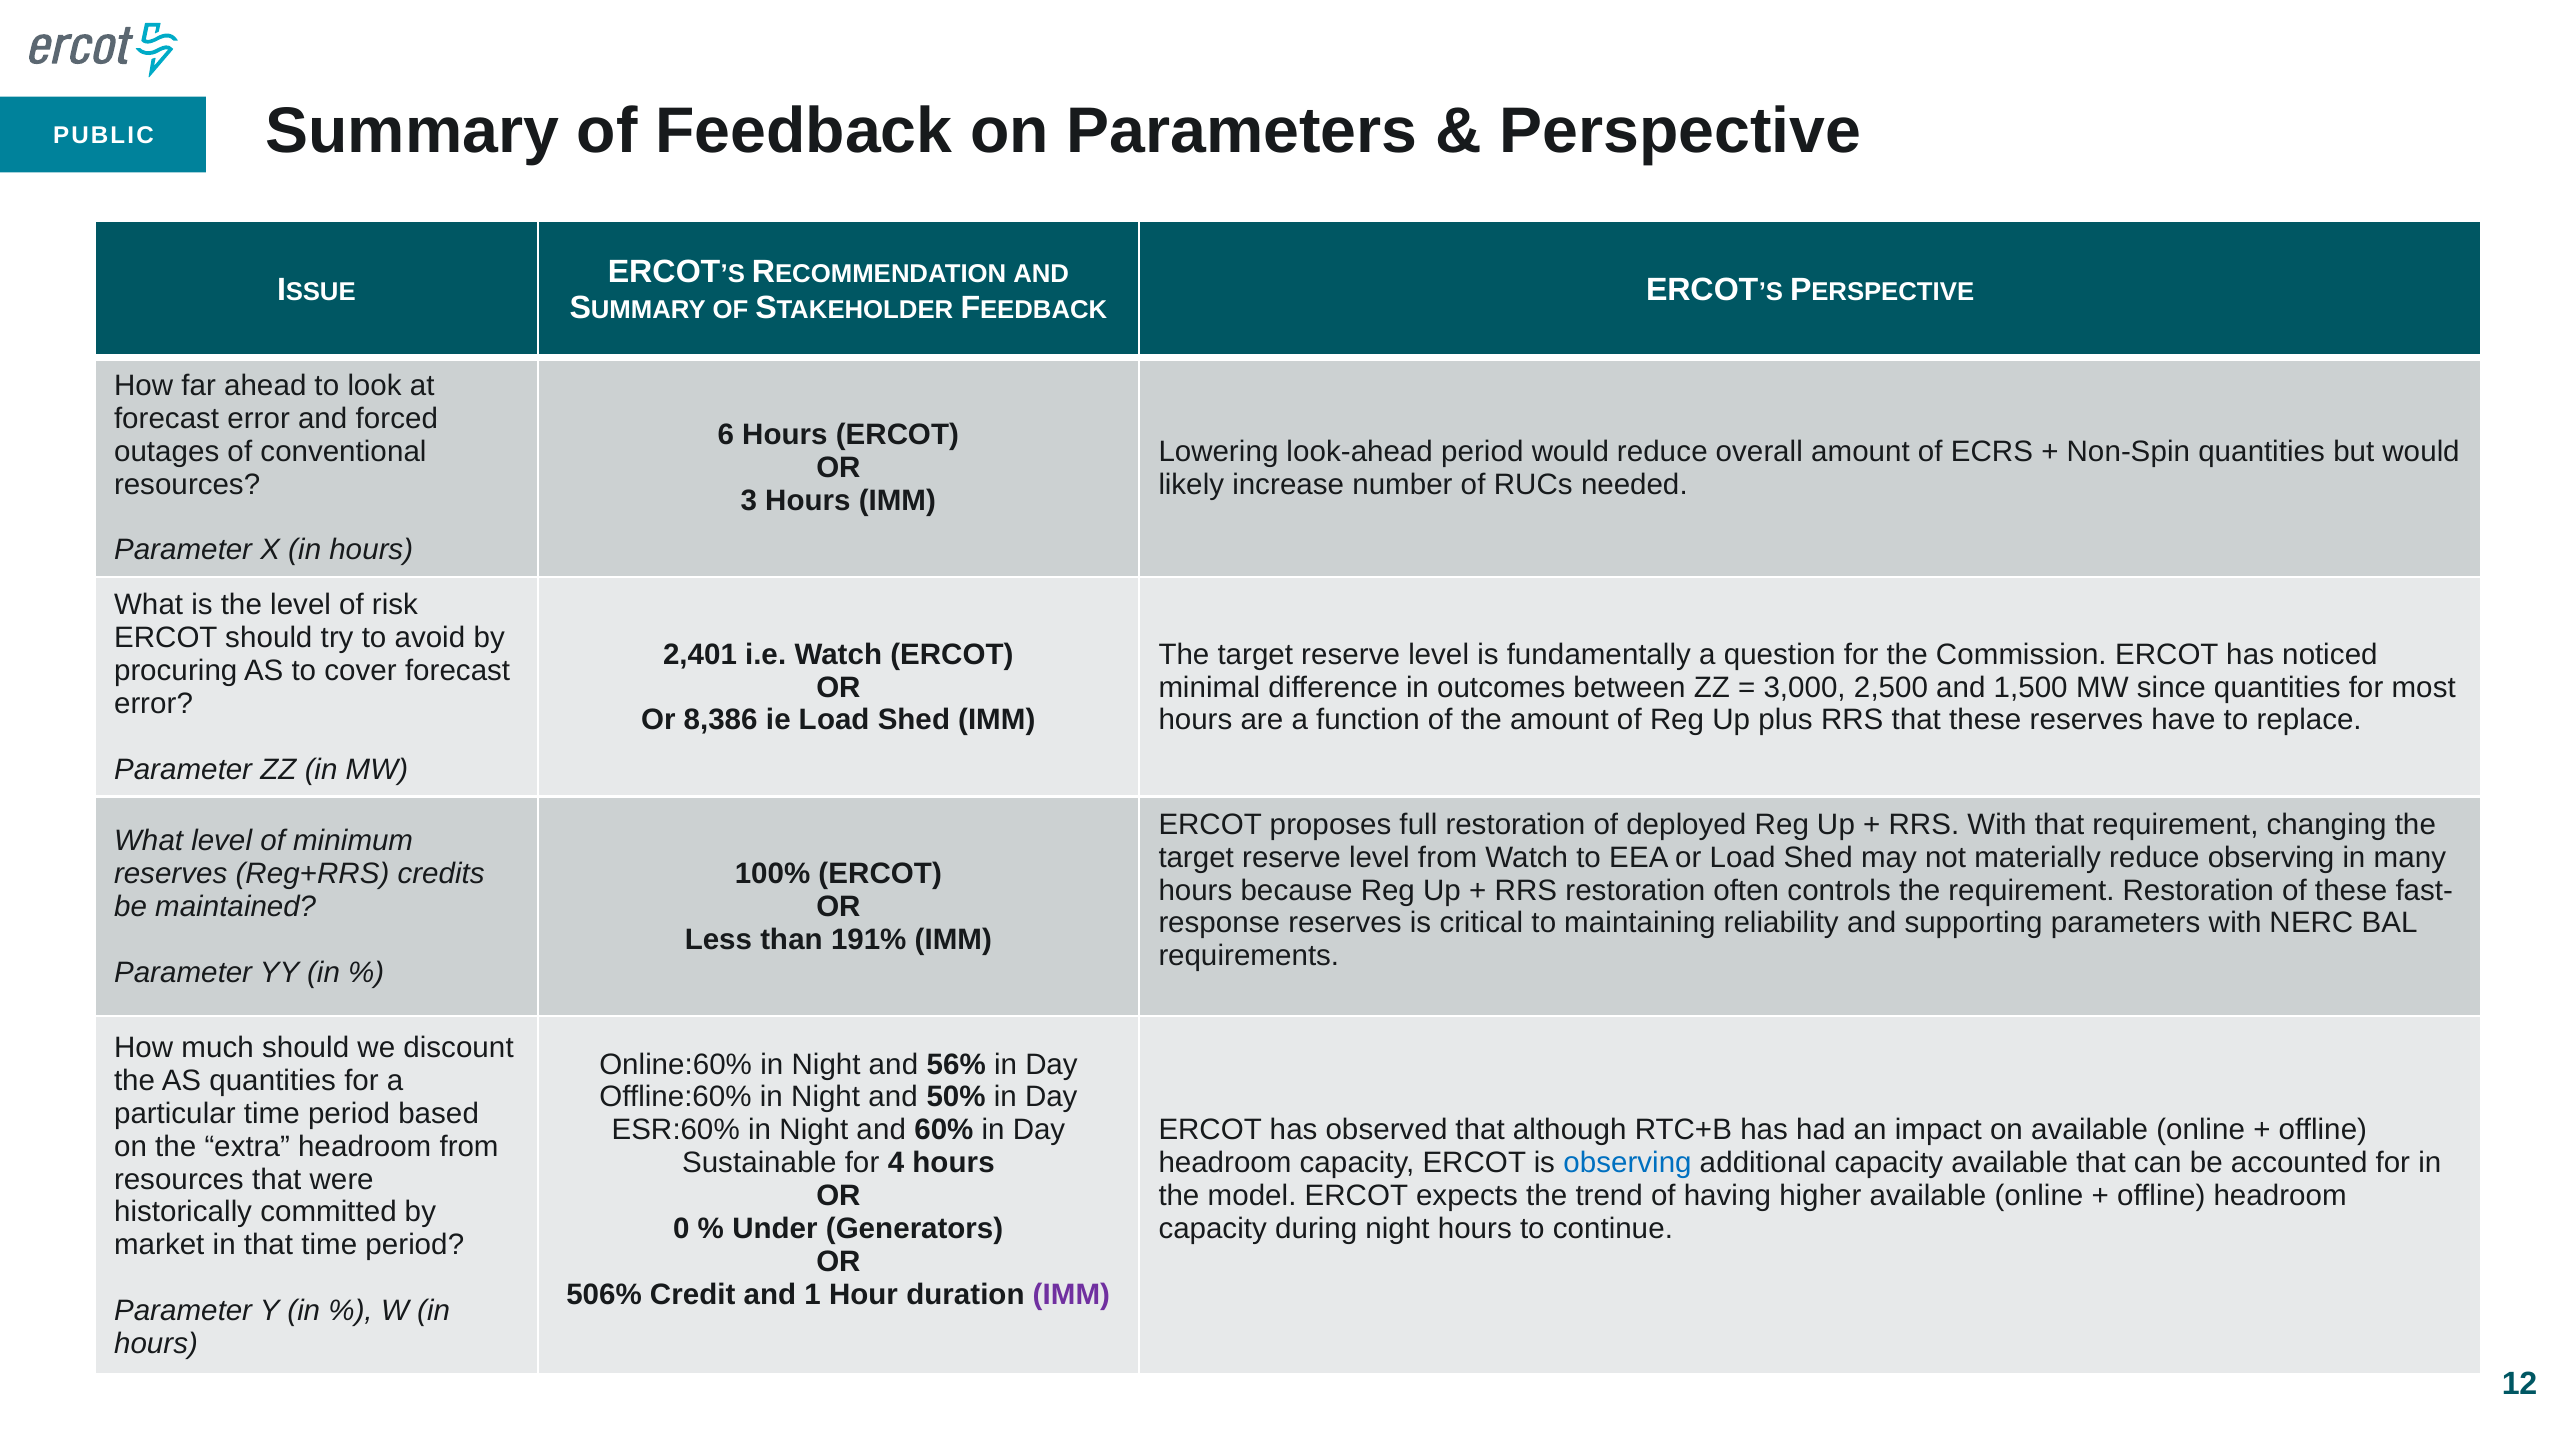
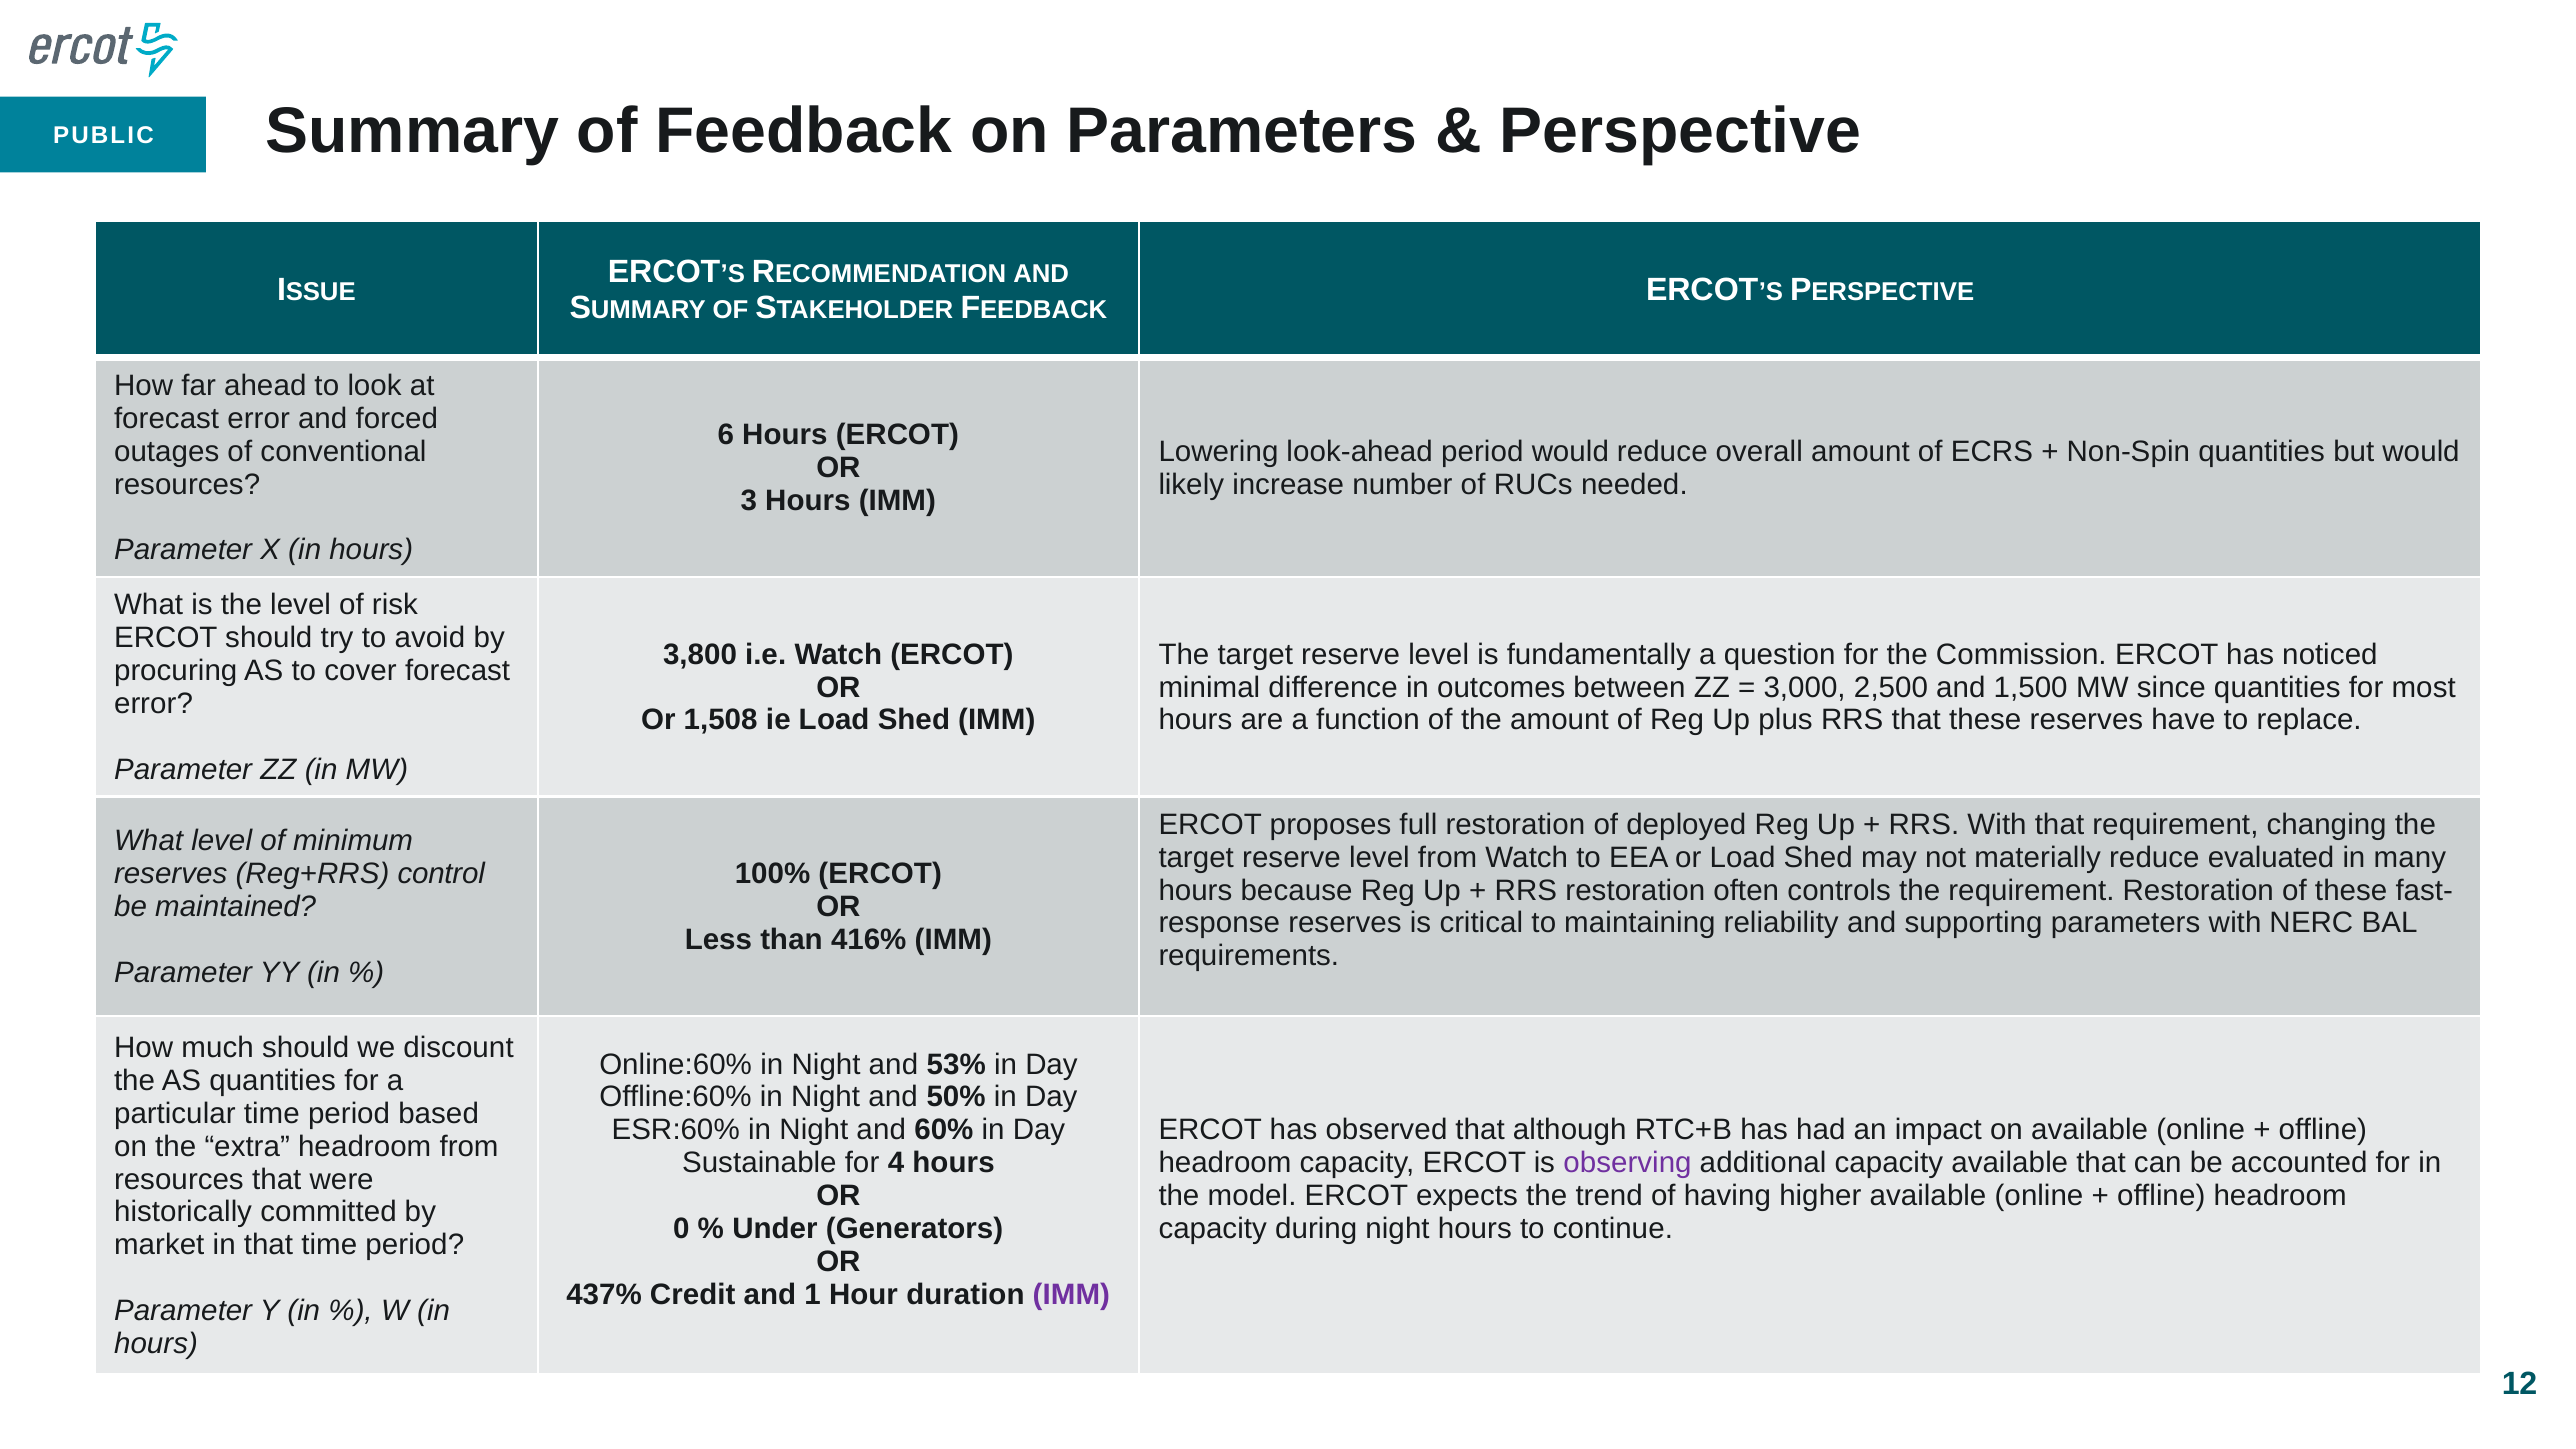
2,401: 2,401 -> 3,800
8,386: 8,386 -> 1,508
reduce observing: observing -> evaluated
credits: credits -> control
191%: 191% -> 416%
56%: 56% -> 53%
observing at (1627, 1163) colour: blue -> purple
506%: 506% -> 437%
